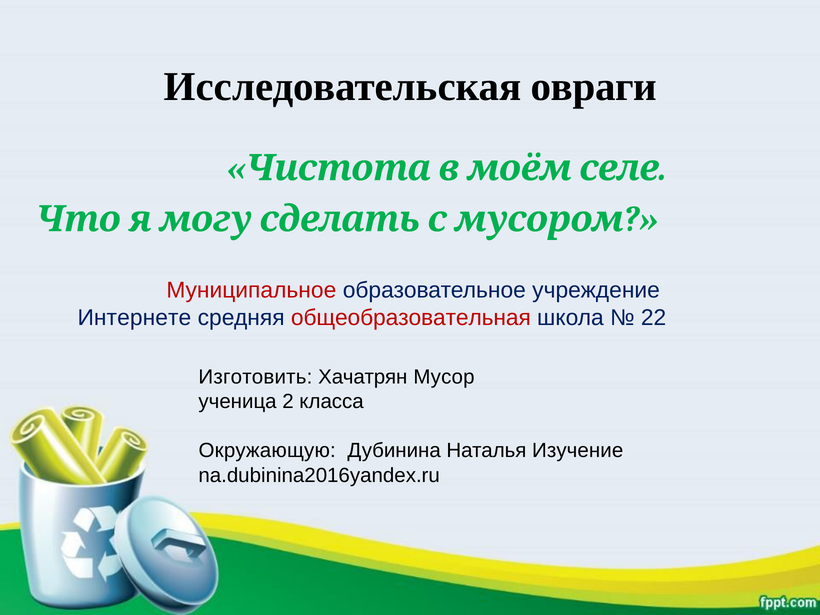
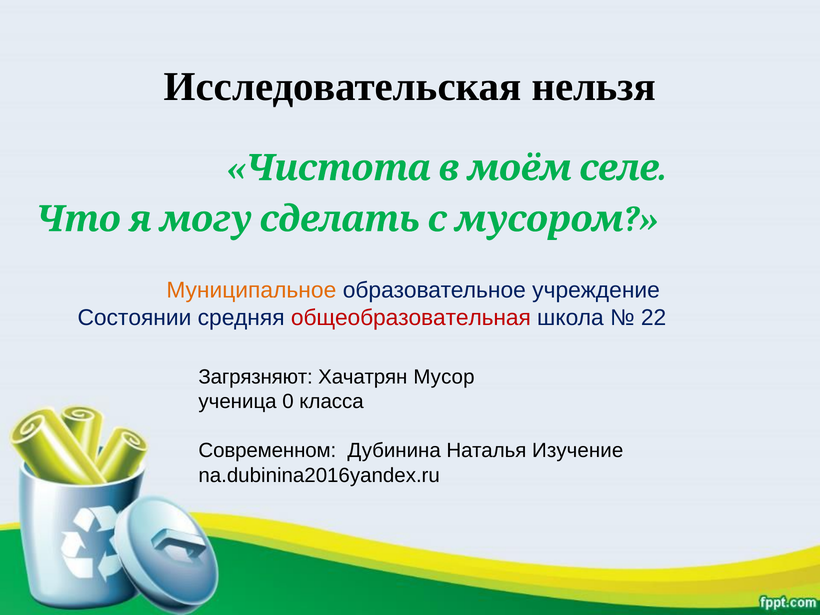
овраги: овраги -> нельзя
Муниципальное colour: red -> orange
Интернете: Интернете -> Состоянии
Изготовить: Изготовить -> Загрязняют
2: 2 -> 0
Окружающую: Окружающую -> Современном
